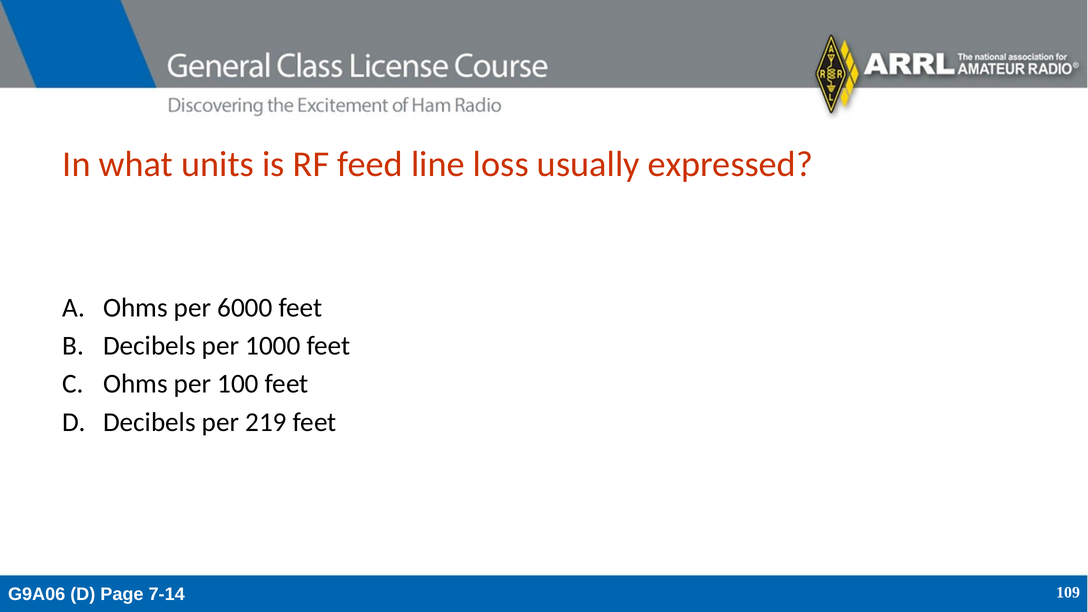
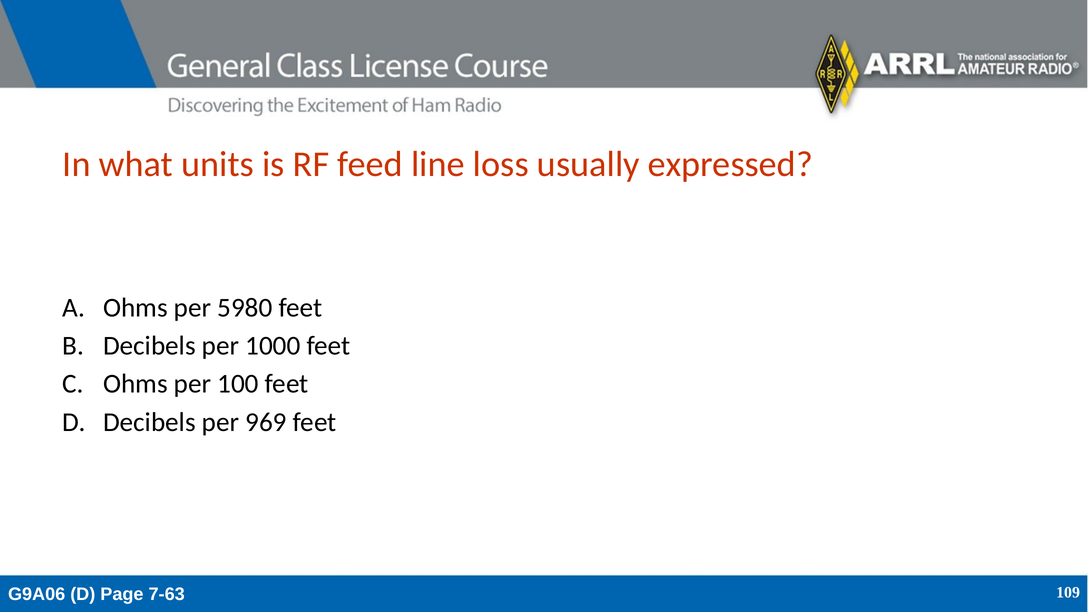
6000: 6000 -> 5980
219: 219 -> 969
7-14: 7-14 -> 7-63
